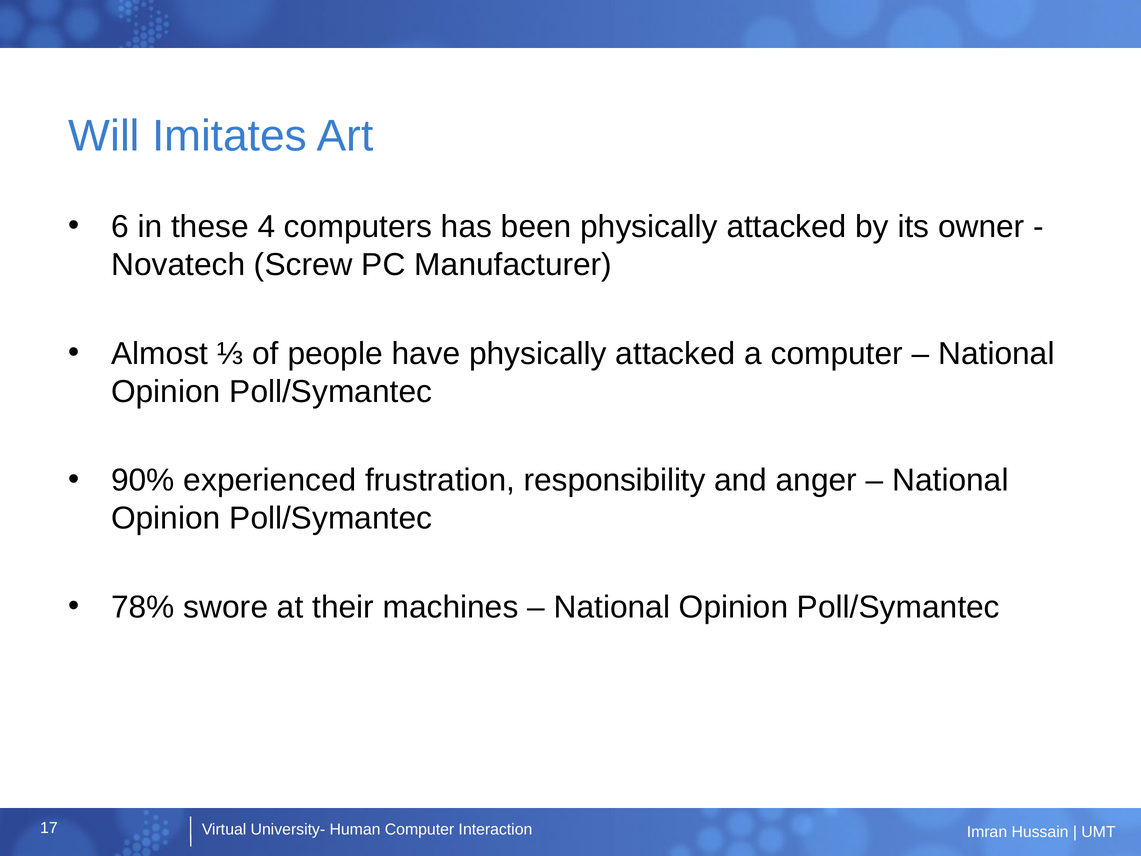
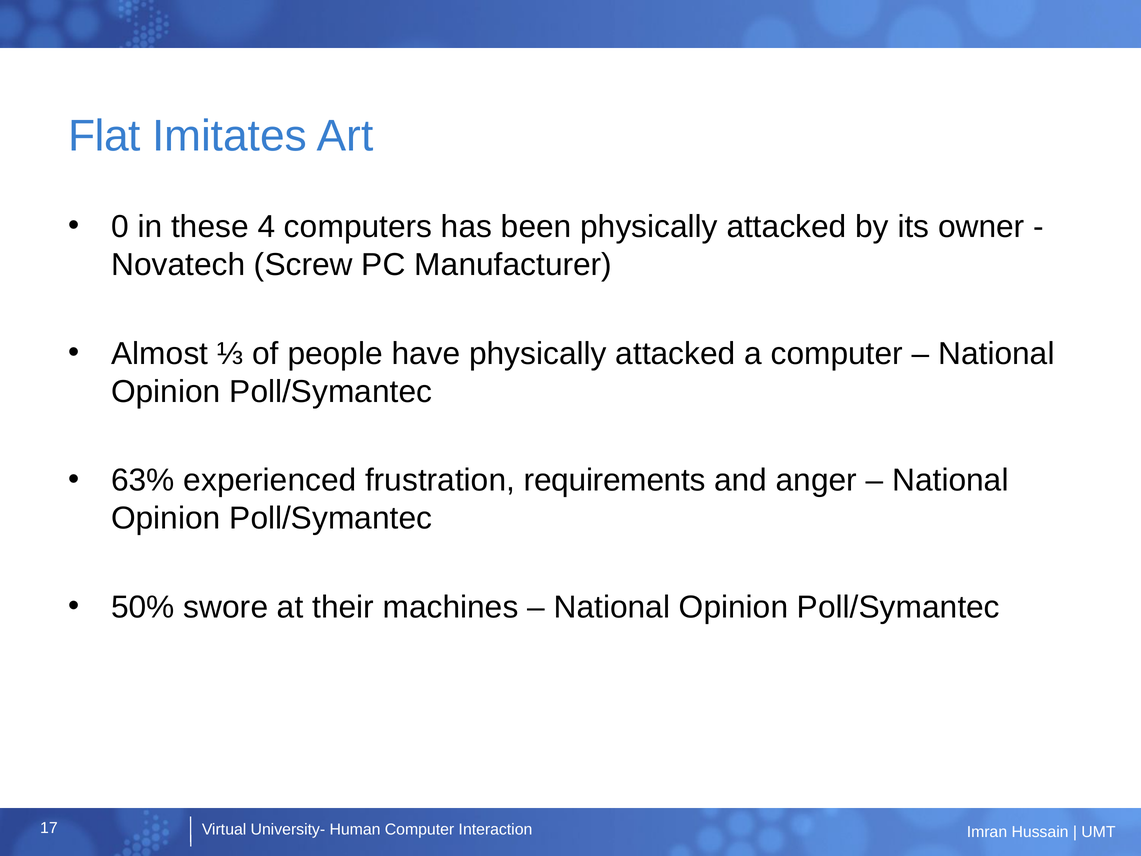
Will: Will -> Flat
6: 6 -> 0
90%: 90% -> 63%
responsibility: responsibility -> requirements
78%: 78% -> 50%
